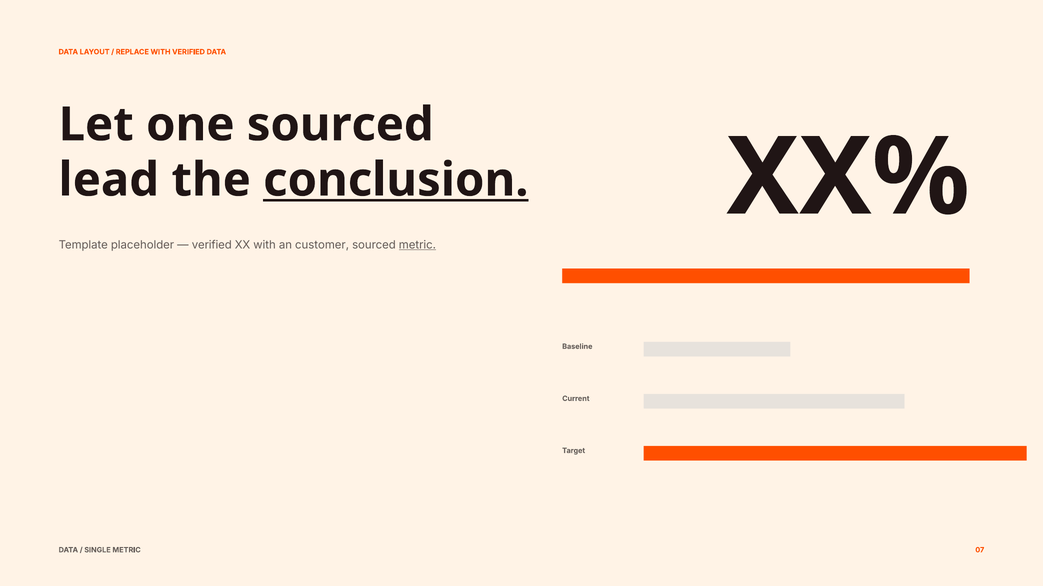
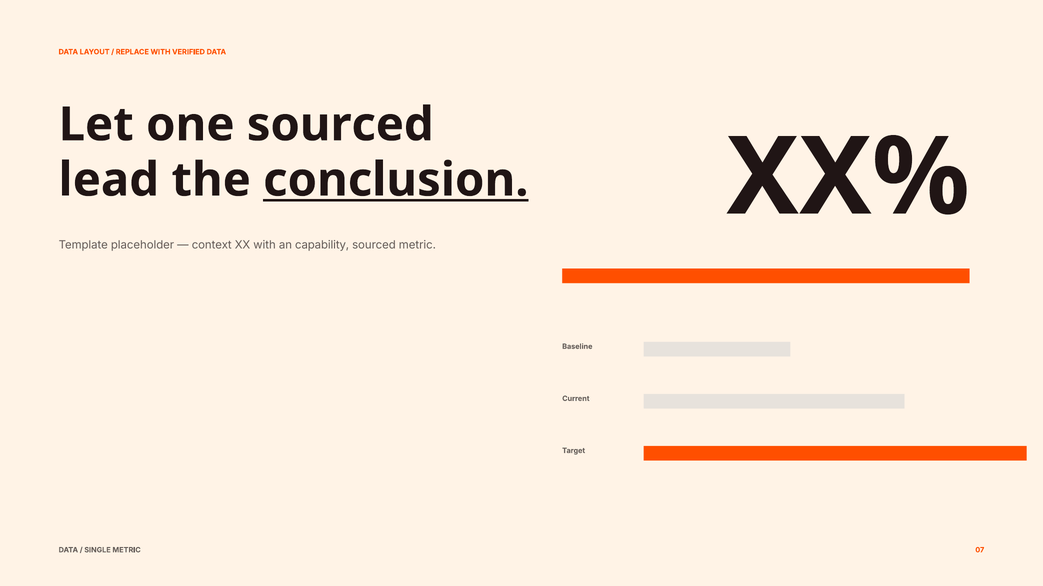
verified at (212, 245): verified -> context
customer: customer -> capability
metric at (417, 245) underline: present -> none
